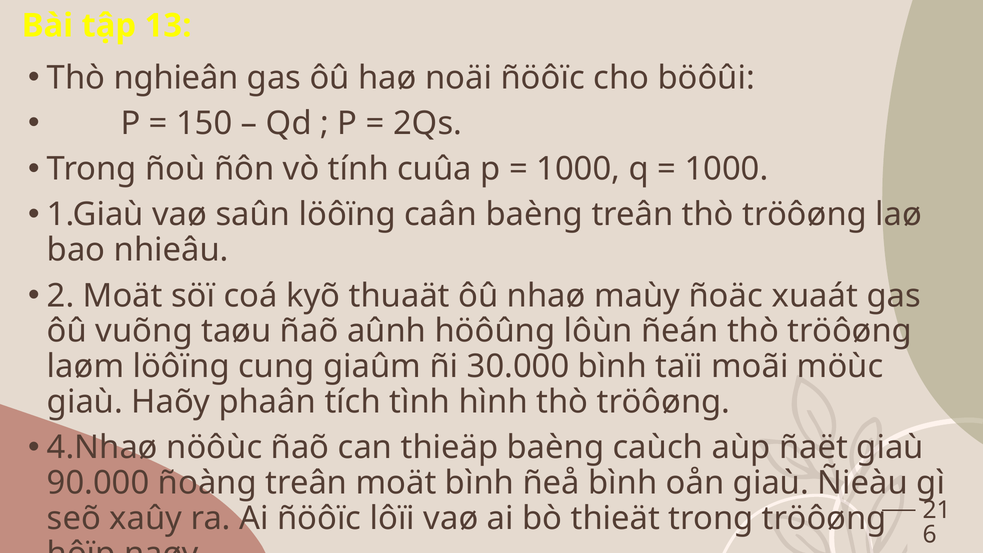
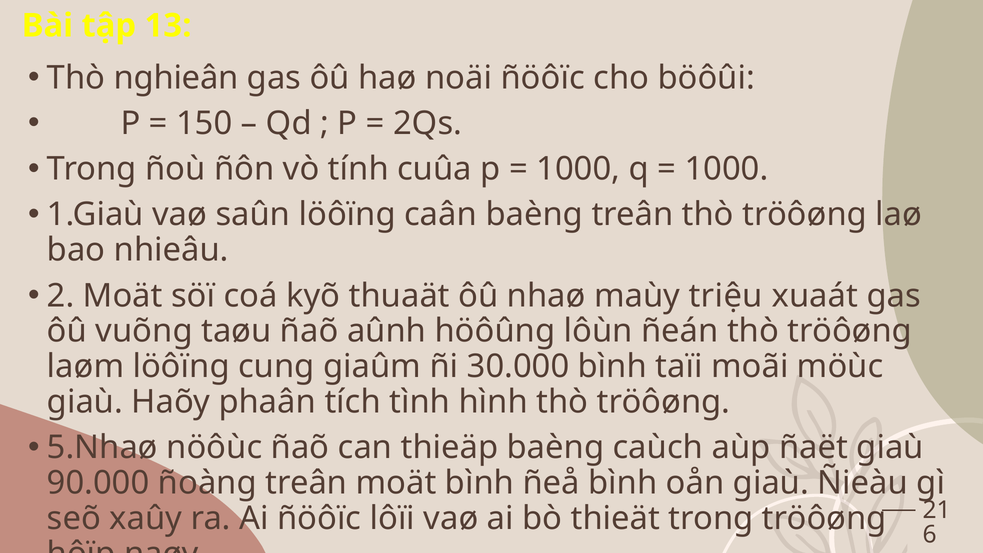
ñoäc: ñoäc -> triệu
4.Nhaø: 4.Nhaø -> 5.Nhaø
